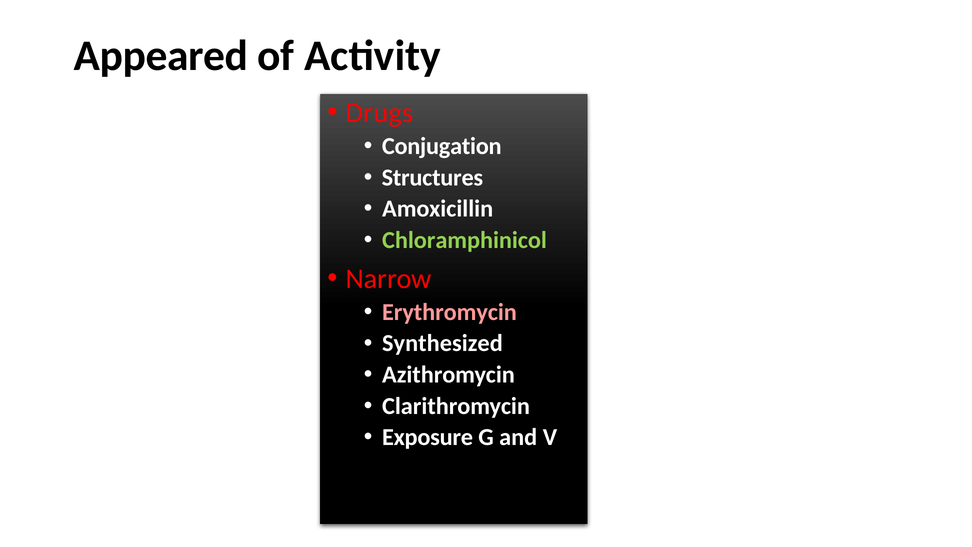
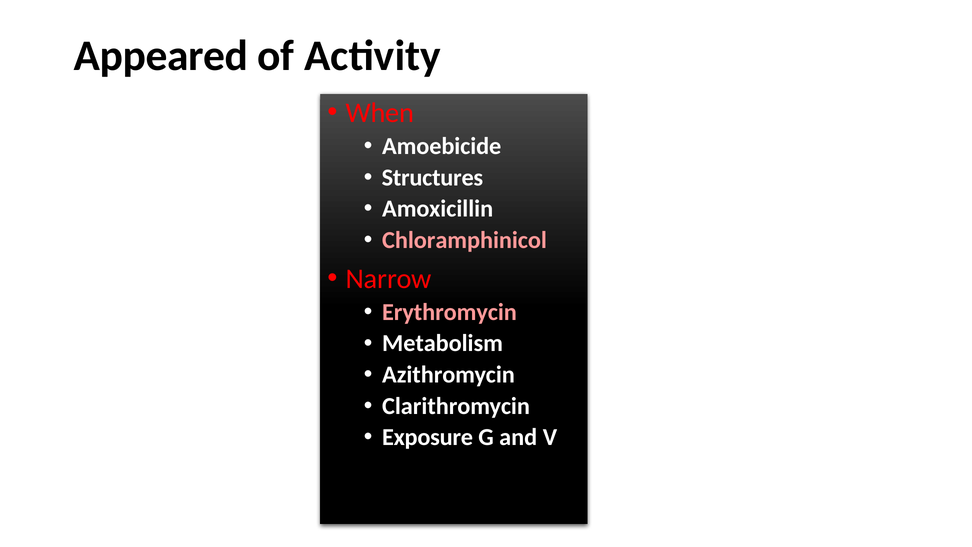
Drugs: Drugs -> When
Conjugation: Conjugation -> Amoebicide
Chloramphinicol colour: light green -> pink
Synthesized: Synthesized -> Metabolism
